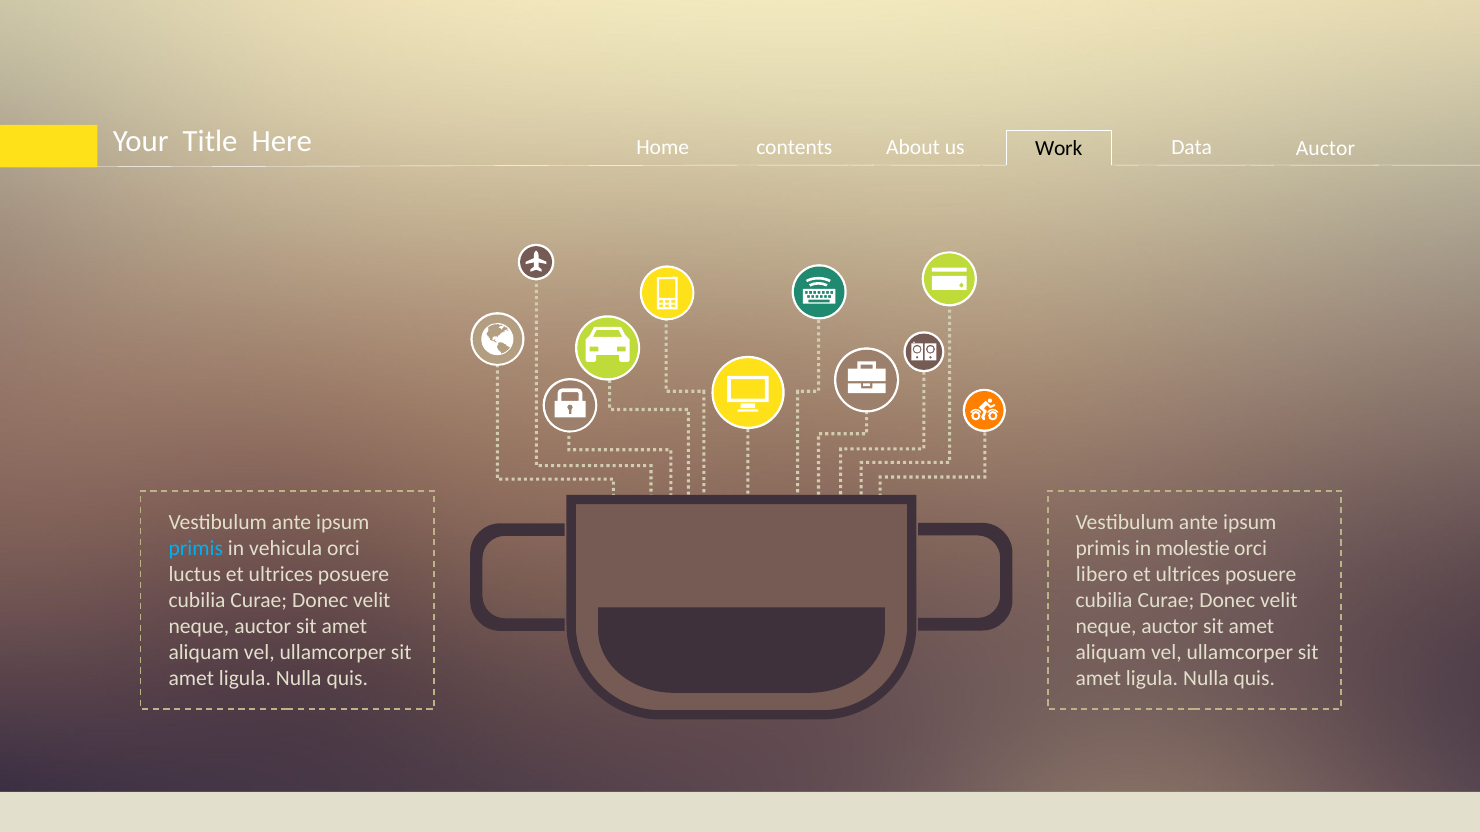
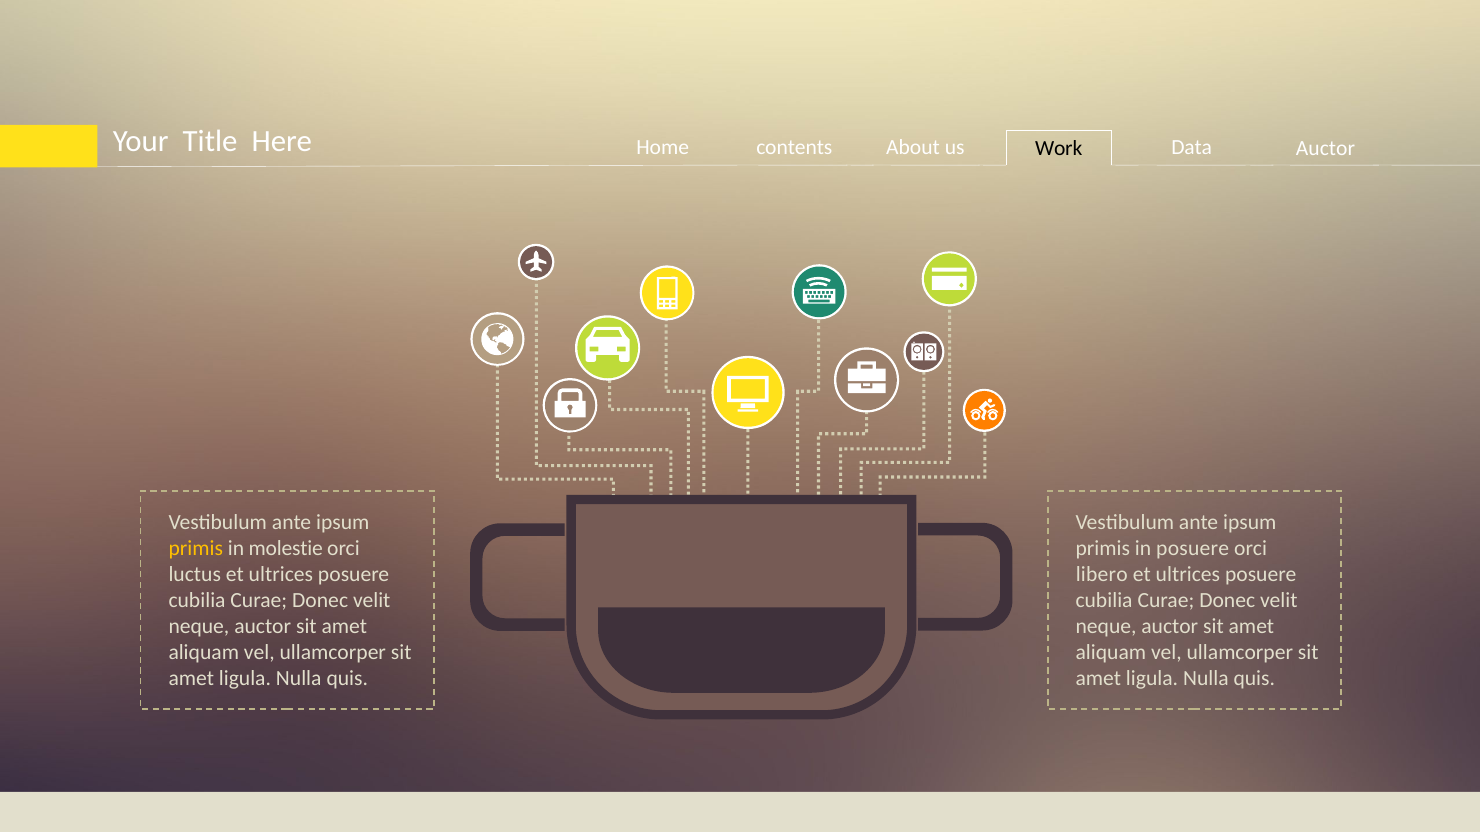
primis at (196, 549) colour: light blue -> yellow
vehicula: vehicula -> molestie
in molestie: molestie -> posuere
